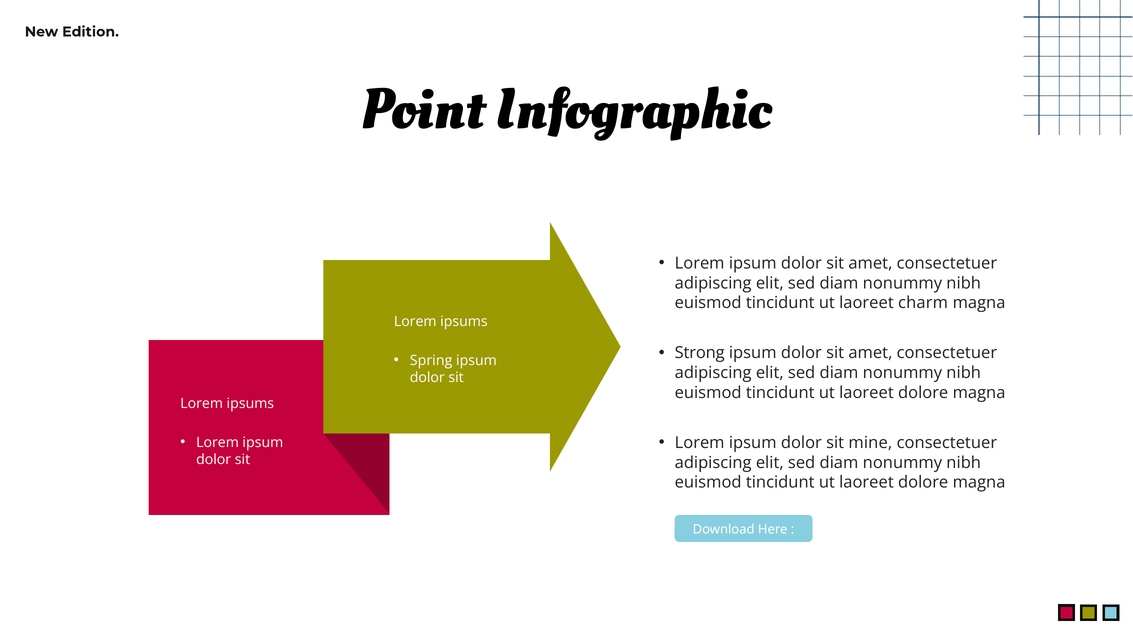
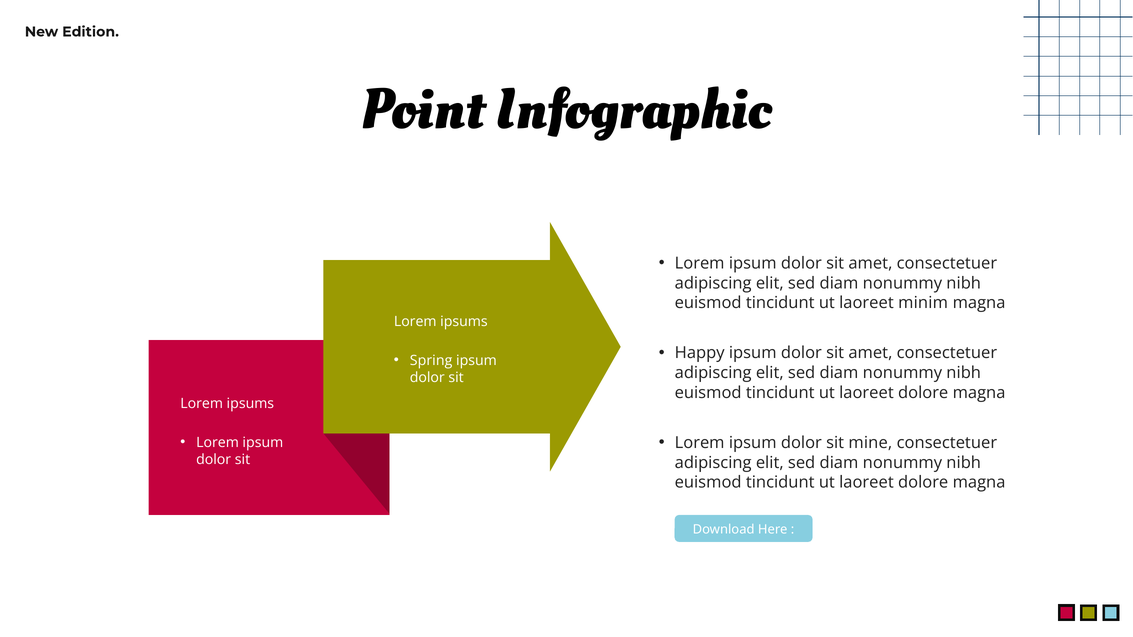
charm: charm -> minim
Strong: Strong -> Happy
